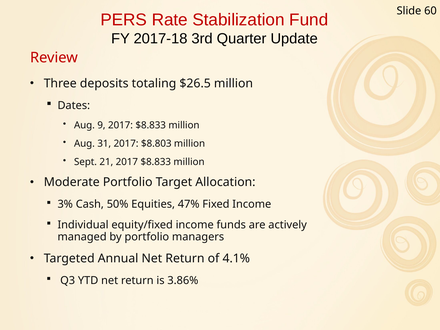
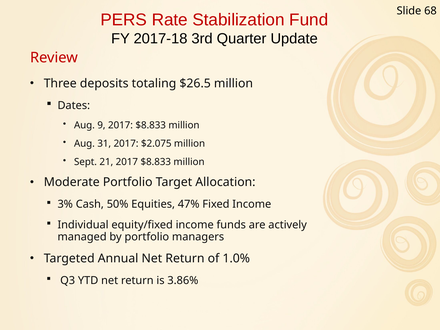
60: 60 -> 68
$8.803: $8.803 -> $2.075
4.1%: 4.1% -> 1.0%
